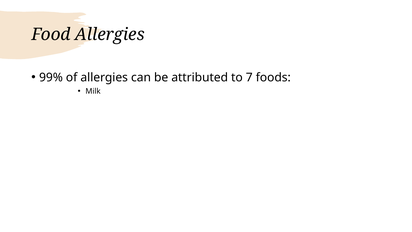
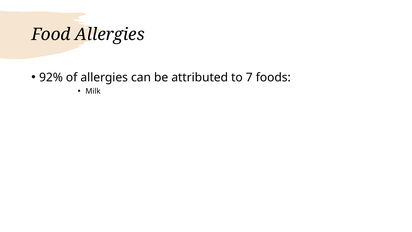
99%: 99% -> 92%
